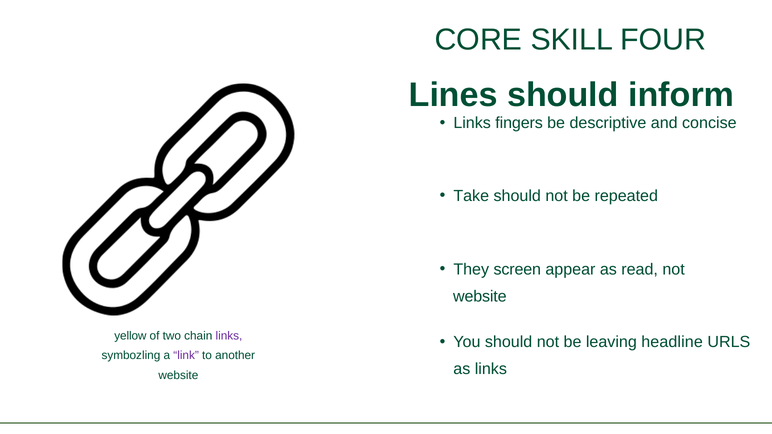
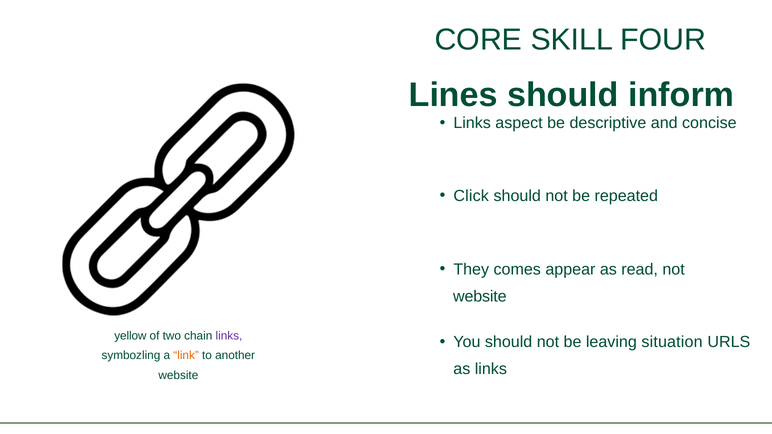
fingers: fingers -> aspect
Take: Take -> Click
screen: screen -> comes
headline: headline -> situation
link colour: purple -> orange
